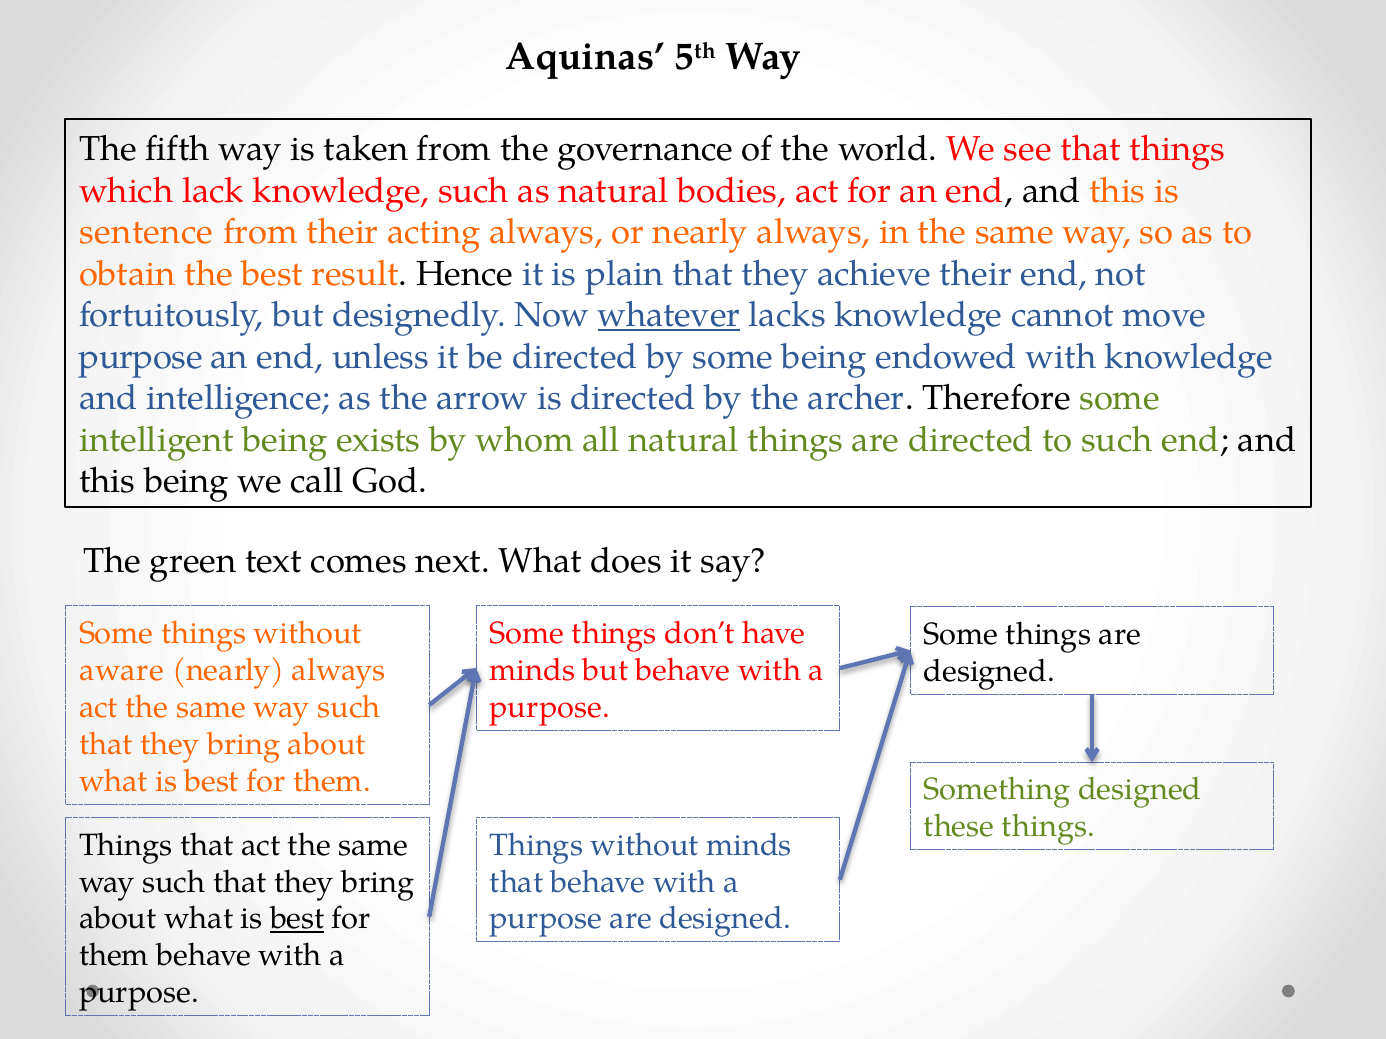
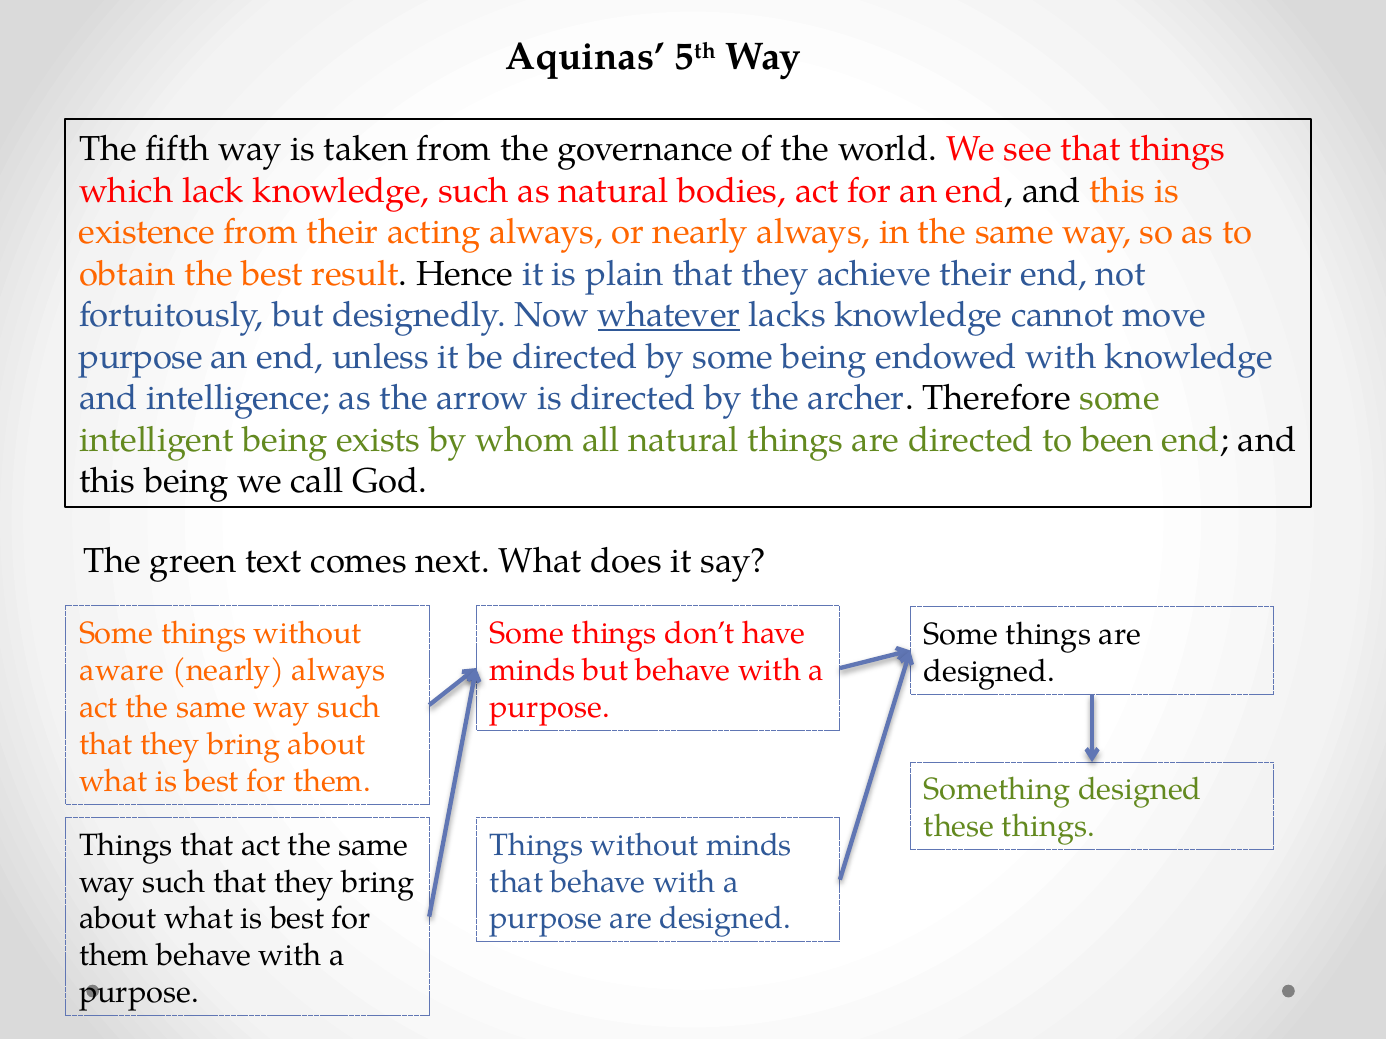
sentence: sentence -> existence
to such: such -> been
best at (297, 919) underline: present -> none
